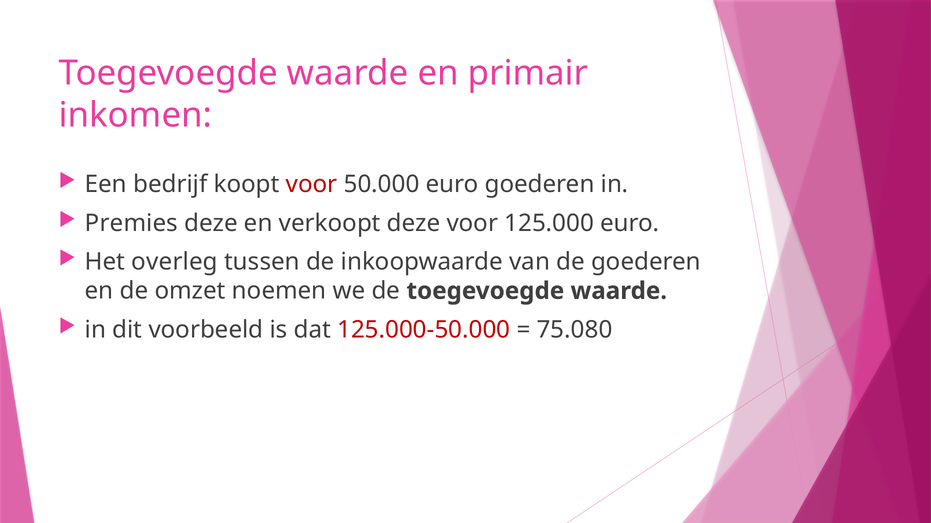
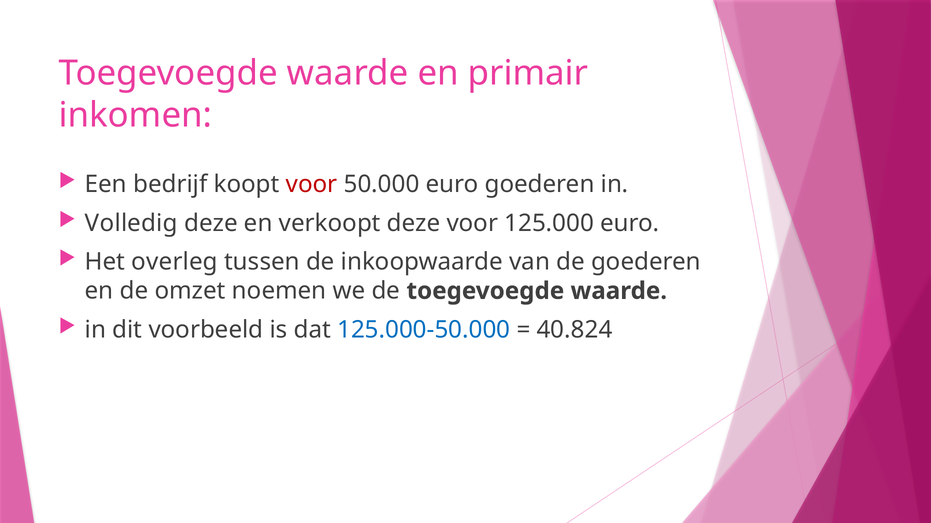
Premies: Premies -> Volledig
125.000-50.000 colour: red -> blue
75.080: 75.080 -> 40.824
